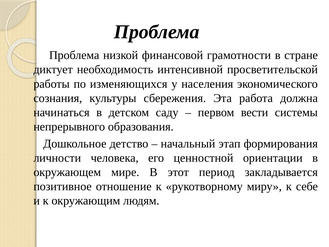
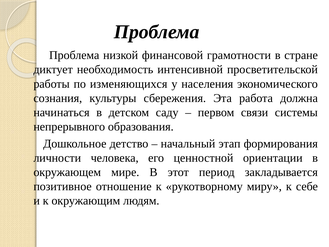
вести: вести -> связи
